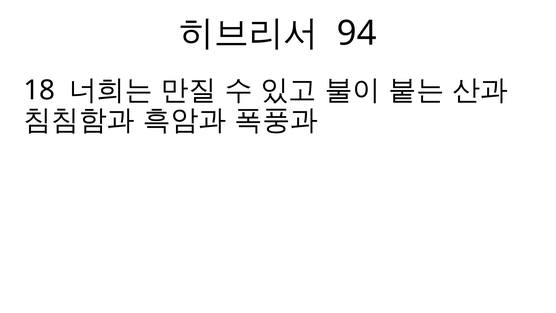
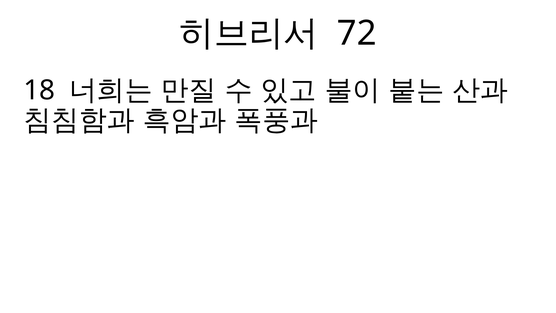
94: 94 -> 72
